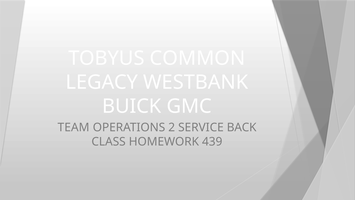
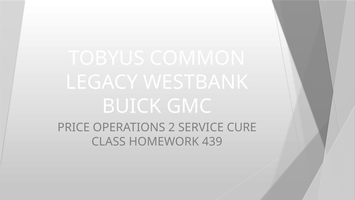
TEAM: TEAM -> PRICE
BACK: BACK -> CURE
